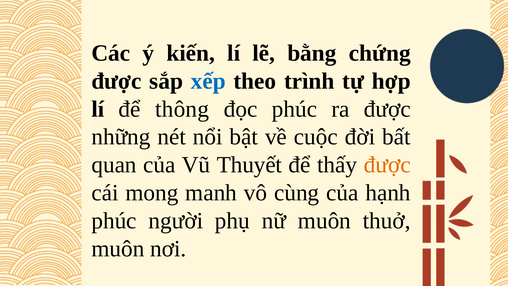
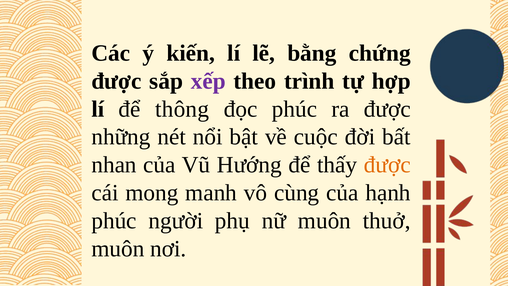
xếp colour: blue -> purple
quan: quan -> nhan
Thuyết: Thuyết -> Hướng
